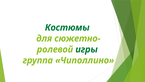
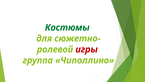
игры colour: green -> red
